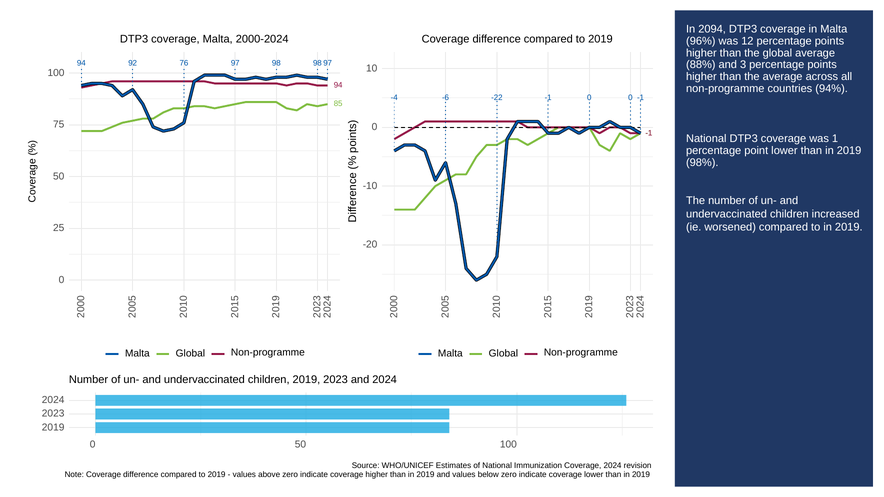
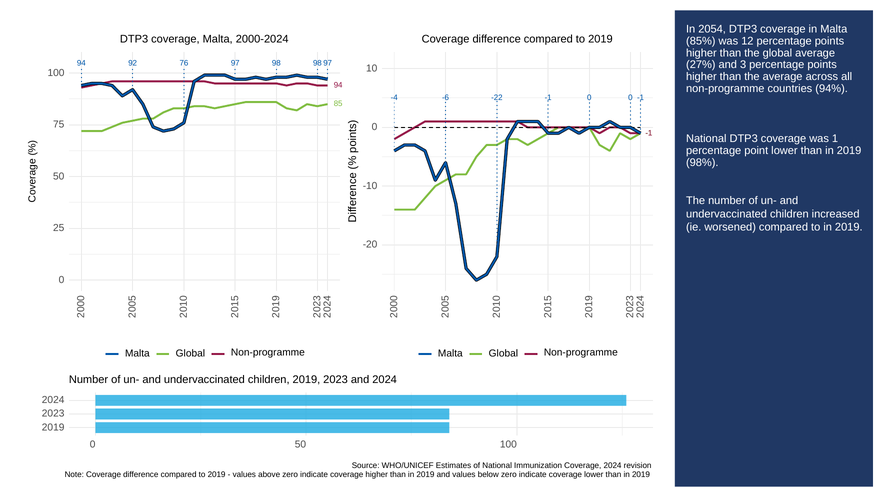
2094: 2094 -> 2054
96%: 96% -> 85%
88%: 88% -> 27%
